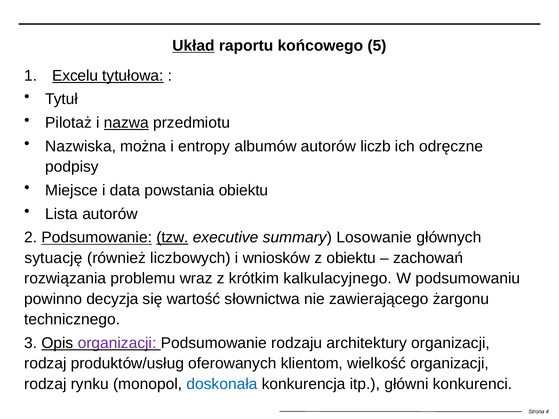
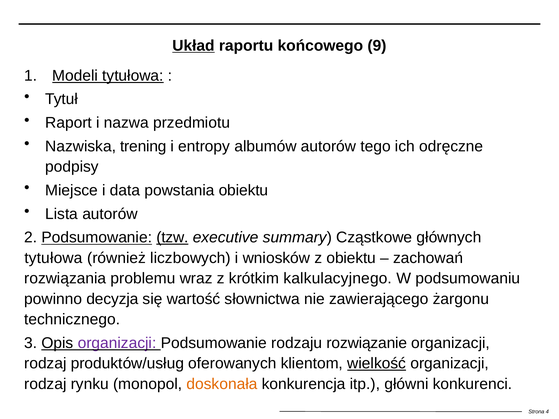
5: 5 -> 9
Excelu: Excelu -> Modeli
Pilotaż: Pilotaż -> Raport
nazwa underline: present -> none
można: można -> trening
liczb: liczb -> tego
Losowanie: Losowanie -> Cząstkowe
sytuację at (54, 258): sytuację -> tytułowa
architektury: architektury -> rozwiązanie
wielkość underline: none -> present
doskonała colour: blue -> orange
